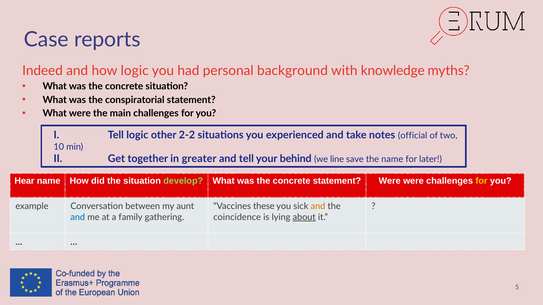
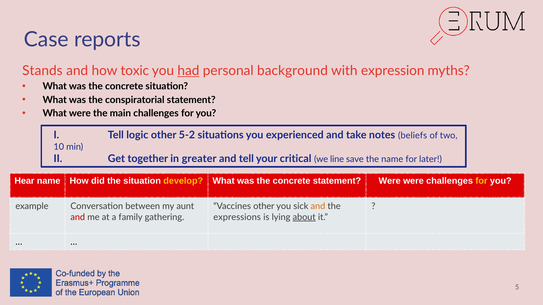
Indeed: Indeed -> Stands
how logic: logic -> toxic
had underline: none -> present
knowledge: knowledge -> expression
2-2: 2-2 -> 5-2
official: official -> beliefs
behind: behind -> critical
develop colour: light green -> yellow
Vaccines these: these -> other
and at (78, 217) colour: blue -> red
coincidence: coincidence -> expressions
